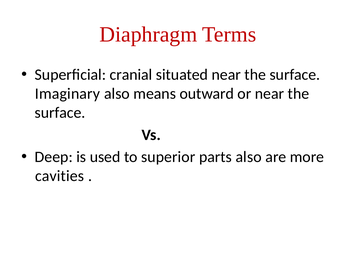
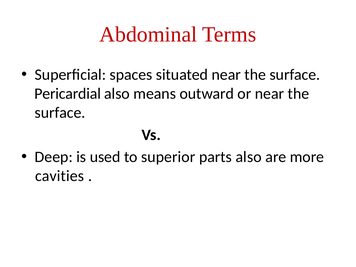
Diaphragm: Diaphragm -> Abdominal
cranial: cranial -> spaces
Imaginary: Imaginary -> Pericardial
